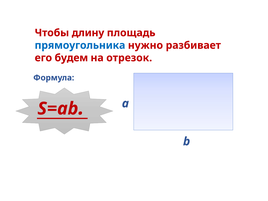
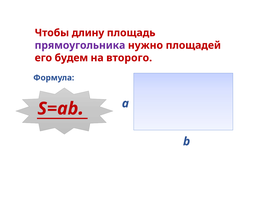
прямоугольника colour: blue -> purple
разбивает: разбивает -> площадей
отрезок: отрезок -> второго
